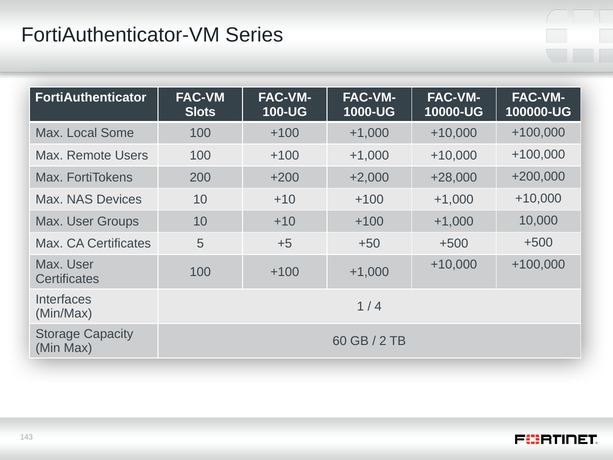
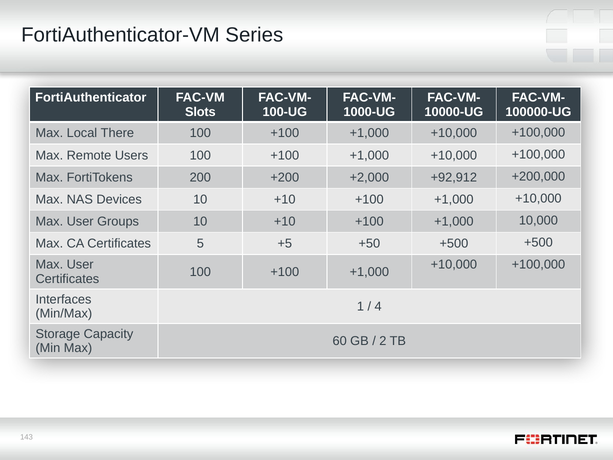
Some: Some -> There
+28,000: +28,000 -> +92,912
